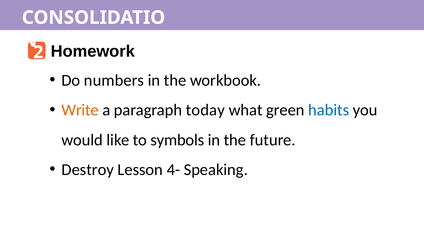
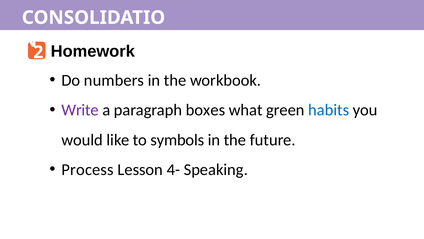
Write colour: orange -> purple
today: today -> boxes
Destroy: Destroy -> Process
